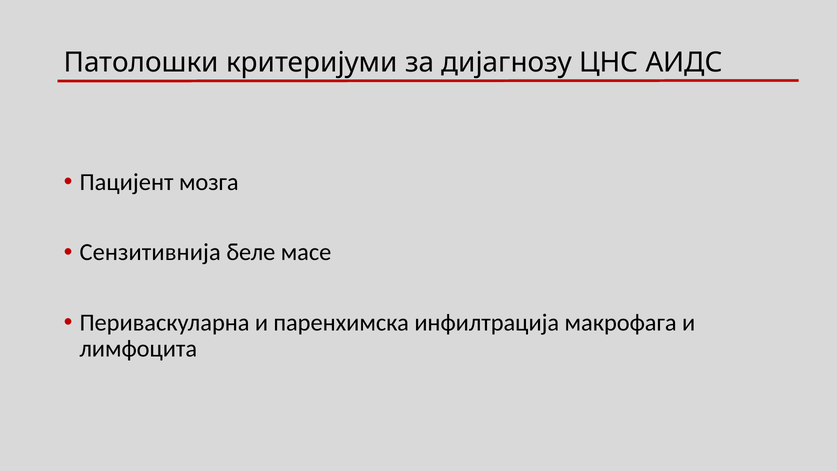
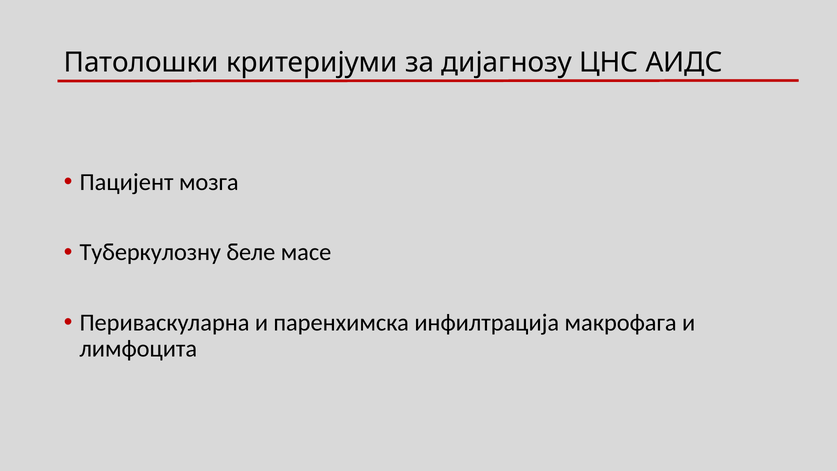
Сензитивнија: Сензитивнија -> Туберкулозну
